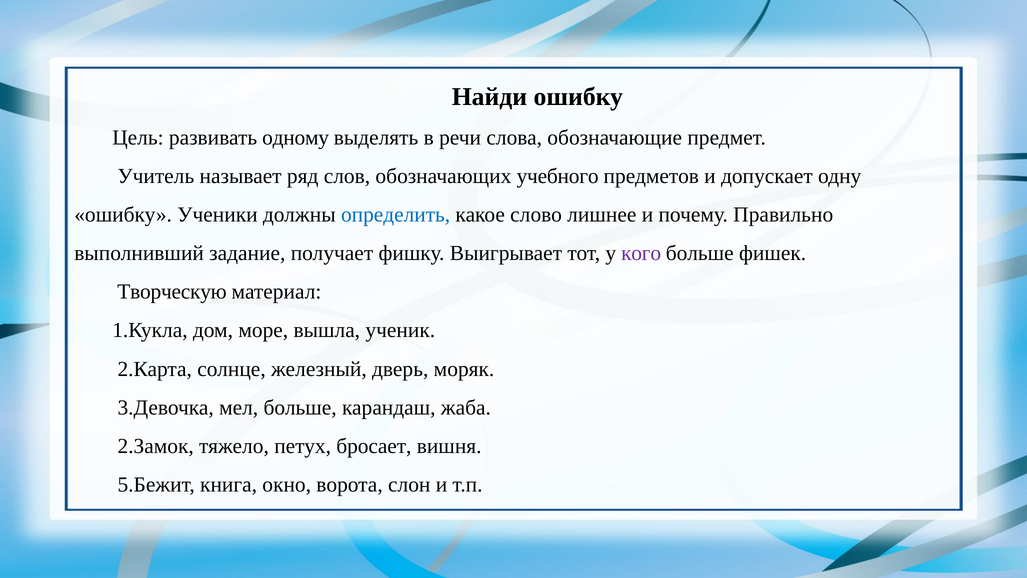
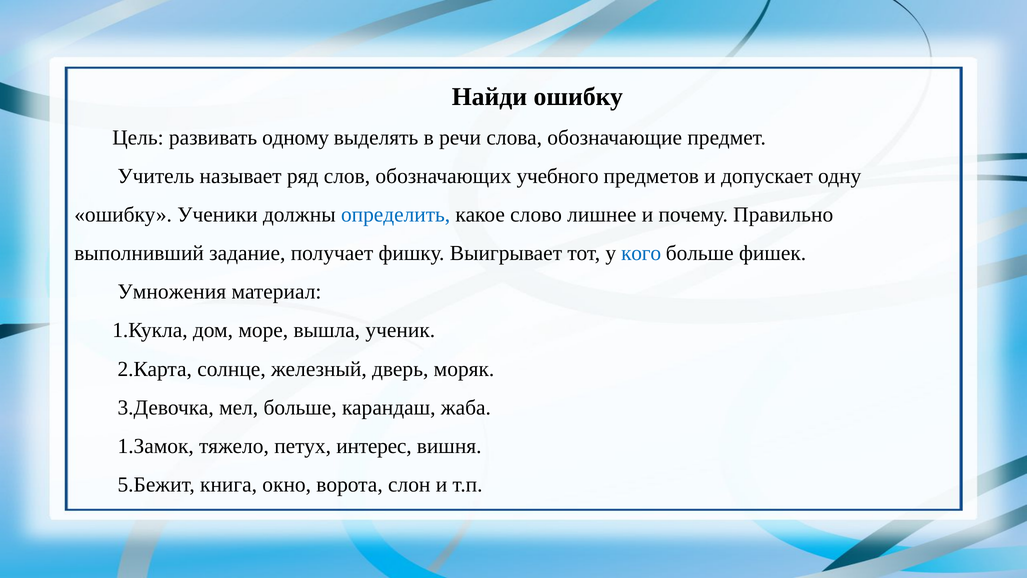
кого colour: purple -> blue
Творческую: Творческую -> Умножения
2.Замок: 2.Замок -> 1.Замок
бросает: бросает -> интерес
